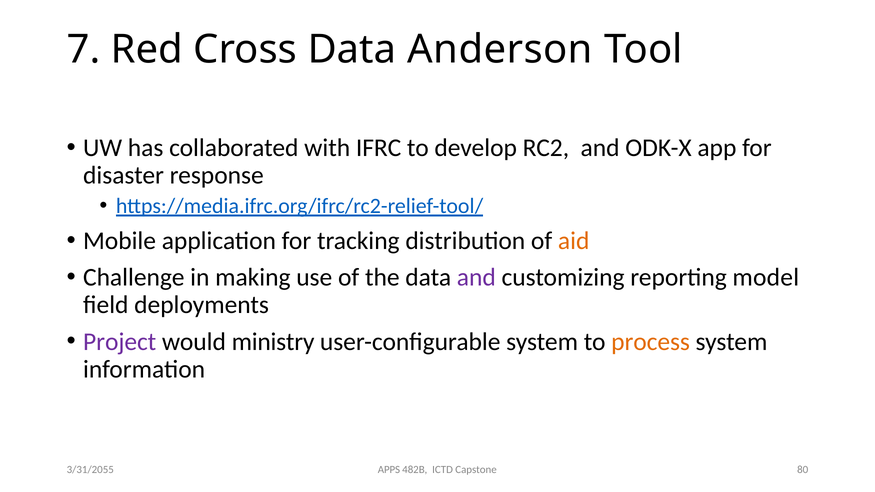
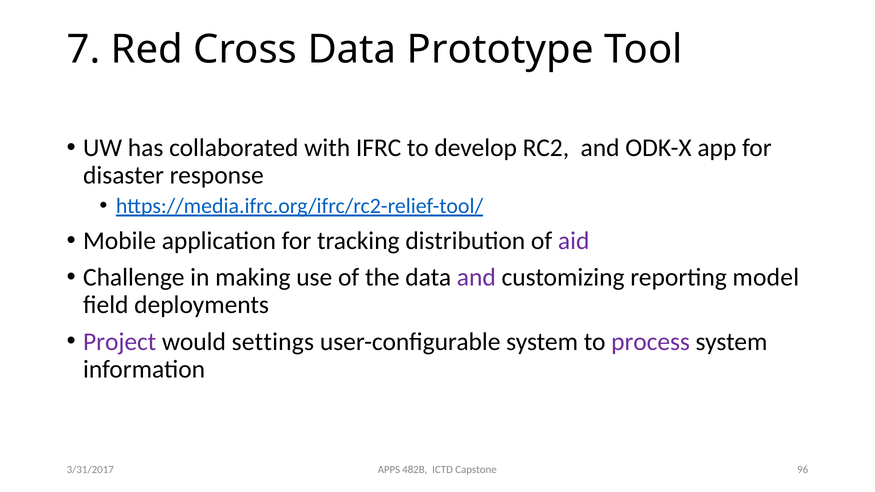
Anderson: Anderson -> Prototype
aid colour: orange -> purple
ministry: ministry -> settings
process colour: orange -> purple
80: 80 -> 96
3/31/2055: 3/31/2055 -> 3/31/2017
